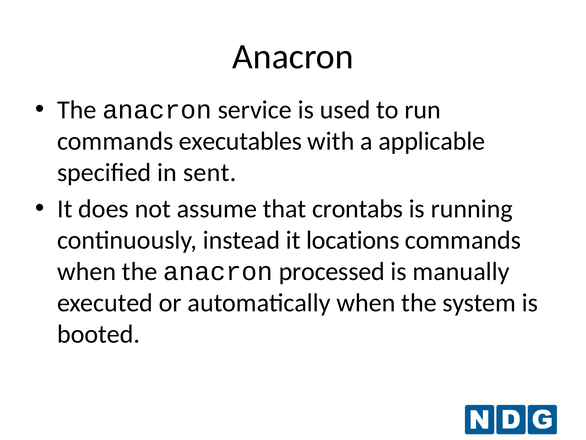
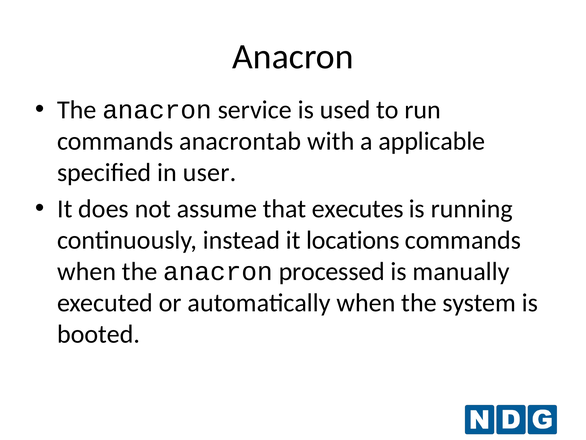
executables: executables -> anacrontab
sent: sent -> user
crontabs: crontabs -> executes
